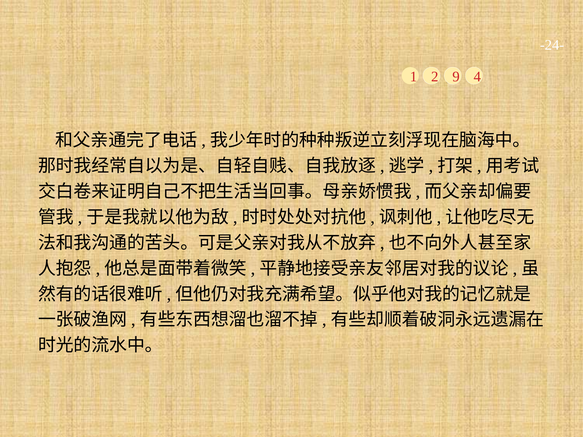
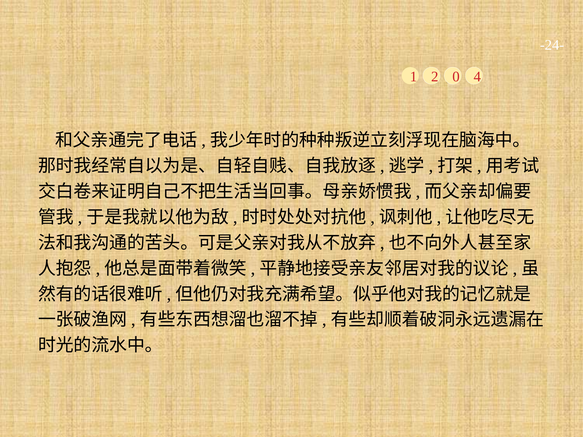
9: 9 -> 0
